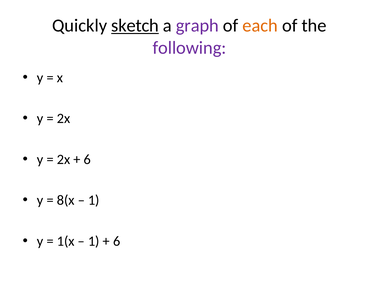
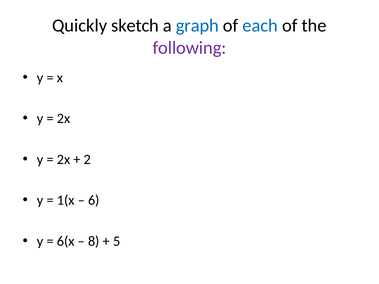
sketch underline: present -> none
graph colour: purple -> blue
each colour: orange -> blue
6 at (87, 160): 6 -> 2
8(x: 8(x -> 1(x
1 at (94, 200): 1 -> 6
1(x: 1(x -> 6(x
1 at (94, 241): 1 -> 8
6 at (117, 241): 6 -> 5
